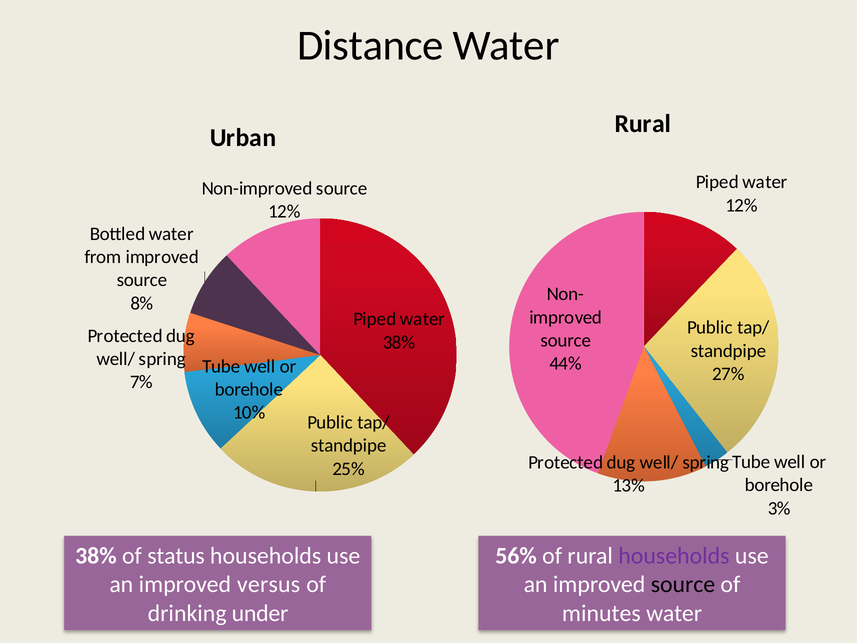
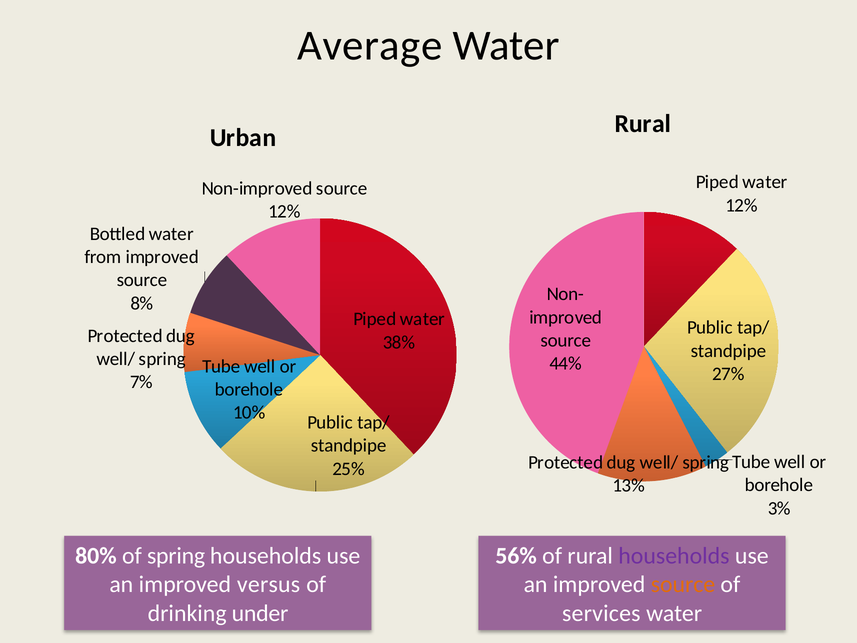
Distance: Distance -> Average
38% at (96, 556): 38% -> 80%
of status: status -> spring
source at (683, 584) colour: black -> orange
minutes: minutes -> services
